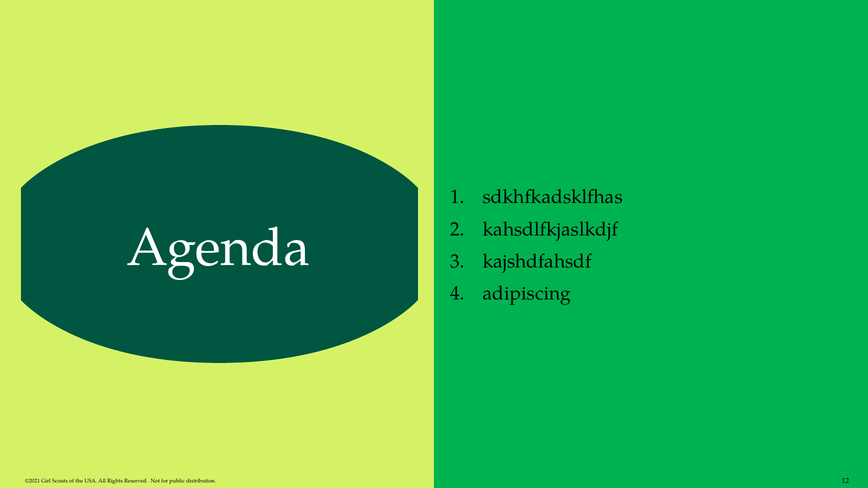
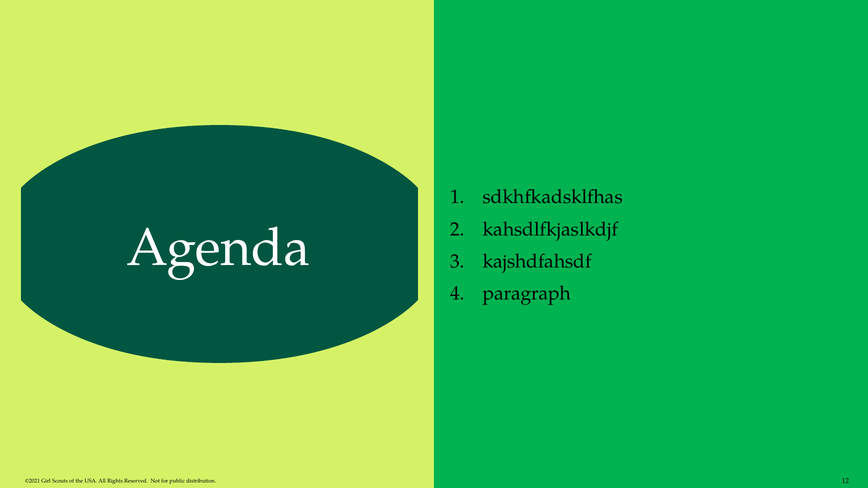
adipiscing: adipiscing -> paragraph
